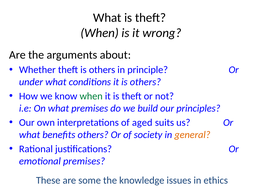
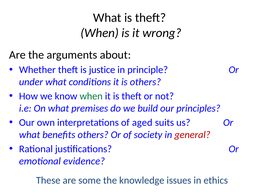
theft is others: others -> justice
general colour: orange -> red
emotional premises: premises -> evidence
